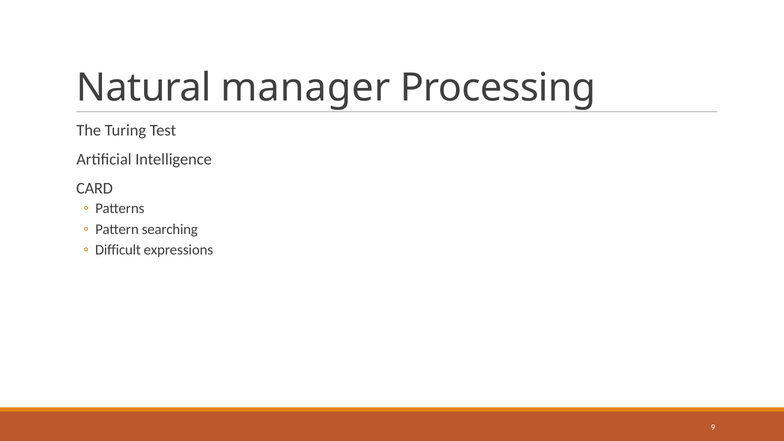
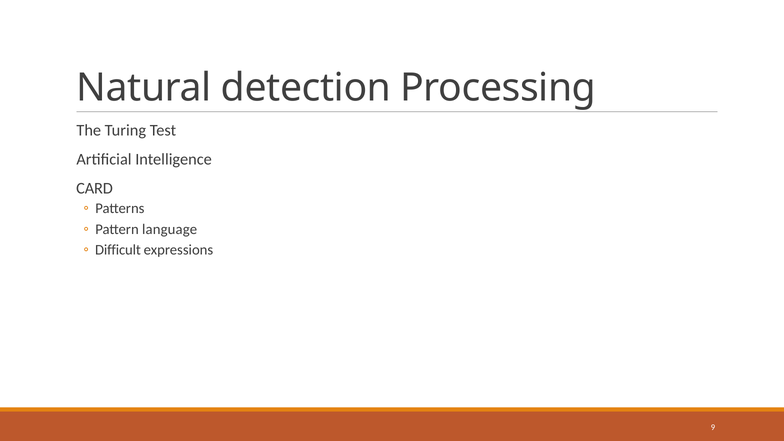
manager: manager -> detection
searching: searching -> language
